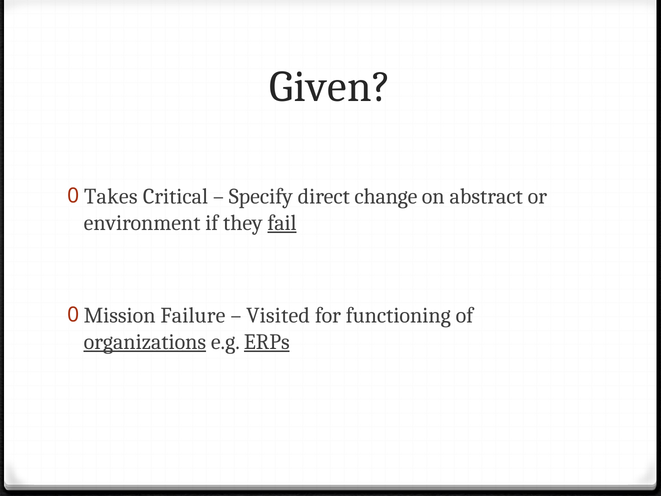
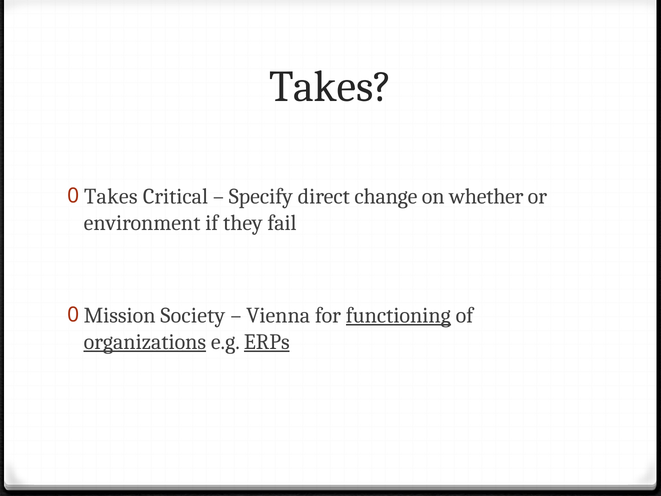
Given at (330, 87): Given -> Takes
abstract: abstract -> whether
fail underline: present -> none
Failure: Failure -> Society
Visited: Visited -> Vienna
functioning underline: none -> present
